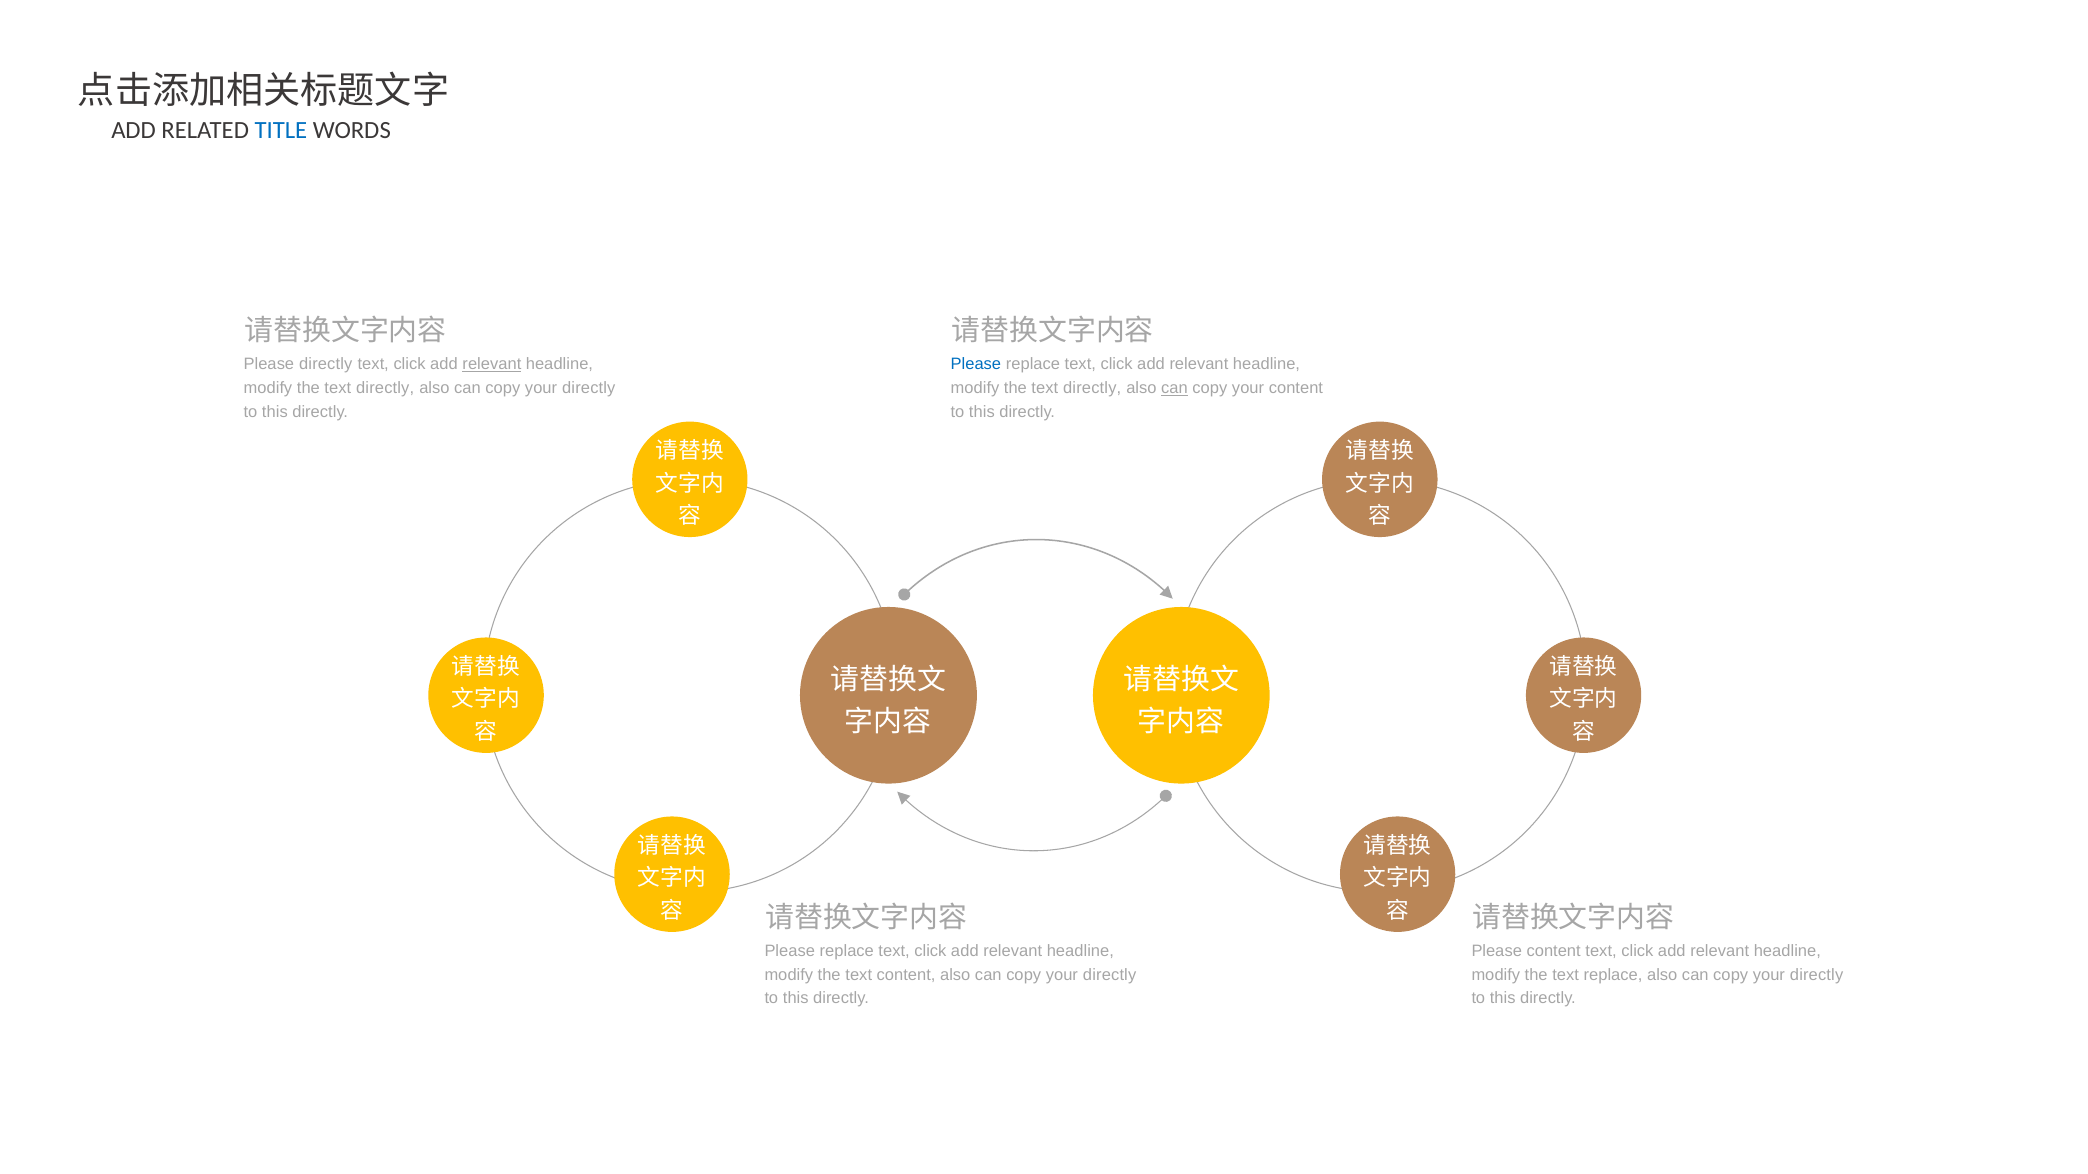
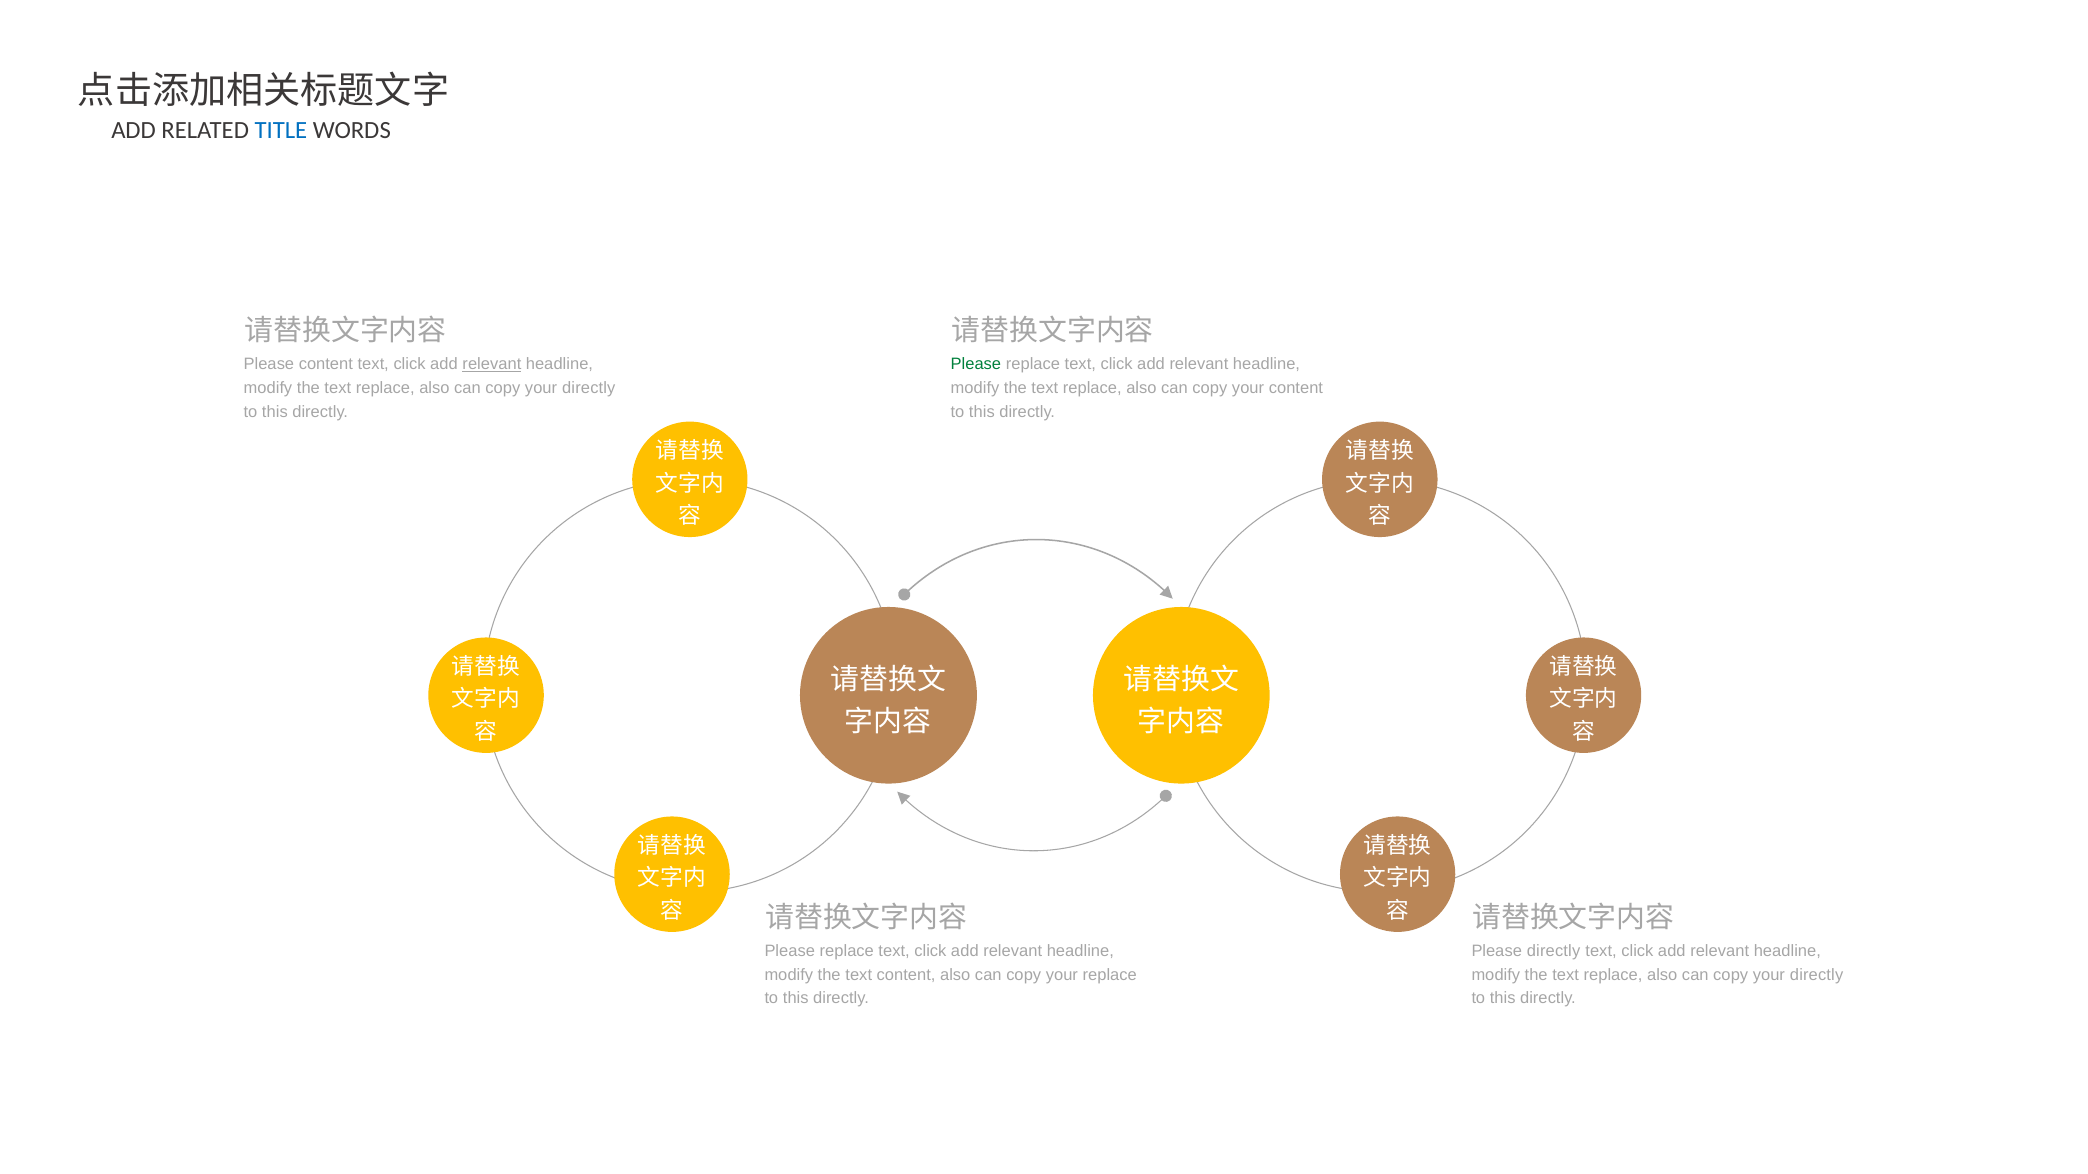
Please directly: directly -> content
Please at (976, 365) colour: blue -> green
directly at (385, 388): directly -> replace
directly at (1092, 388): directly -> replace
can at (1174, 388) underline: present -> none
Please content: content -> directly
directly at (1110, 975): directly -> replace
